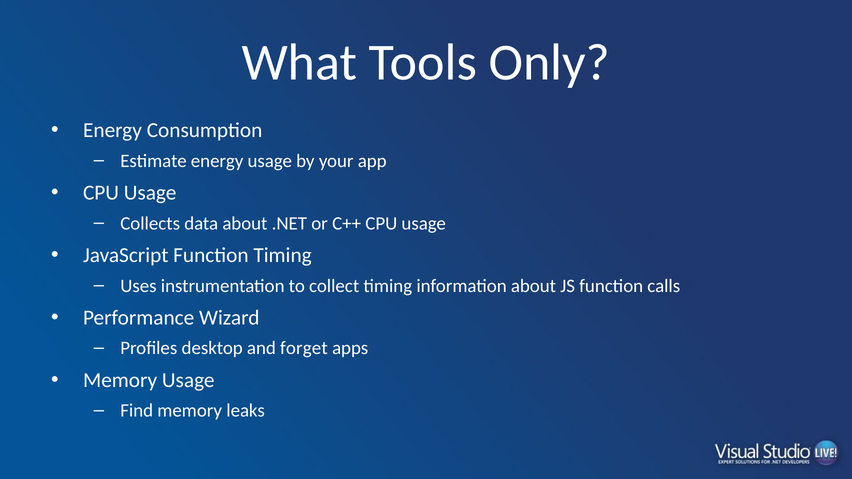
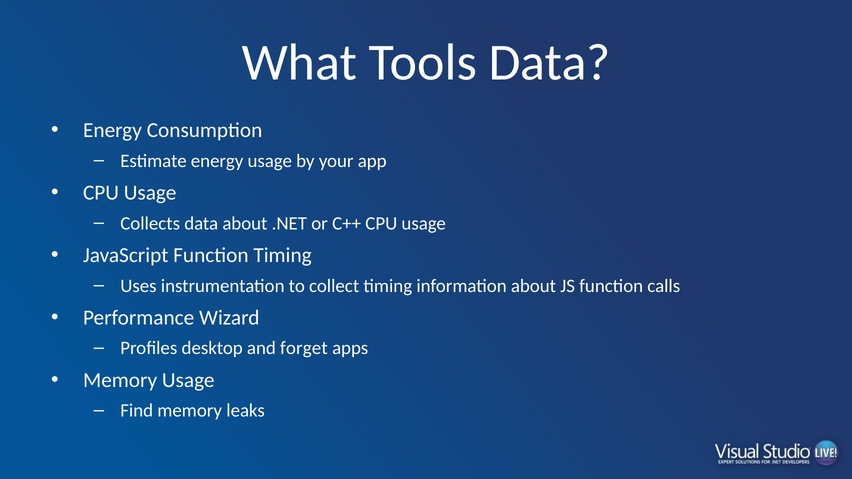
Tools Only: Only -> Data
